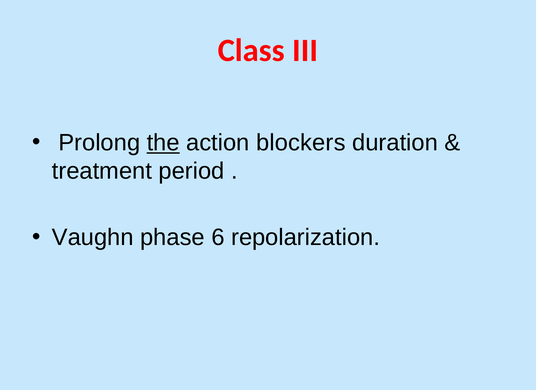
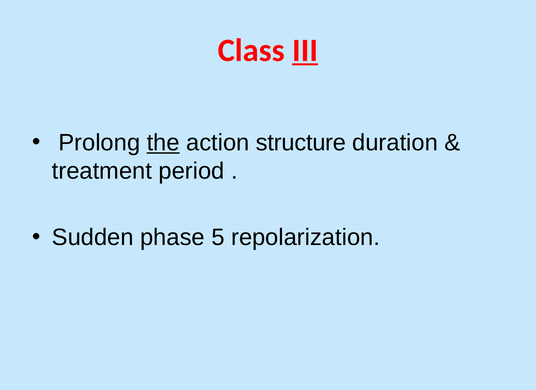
III underline: none -> present
blockers: blockers -> structure
Vaughn: Vaughn -> Sudden
6: 6 -> 5
